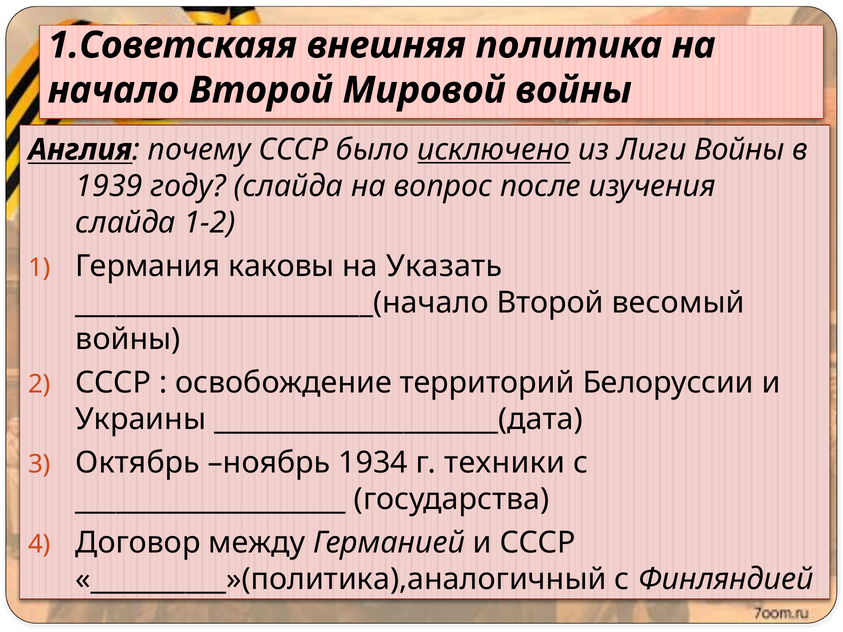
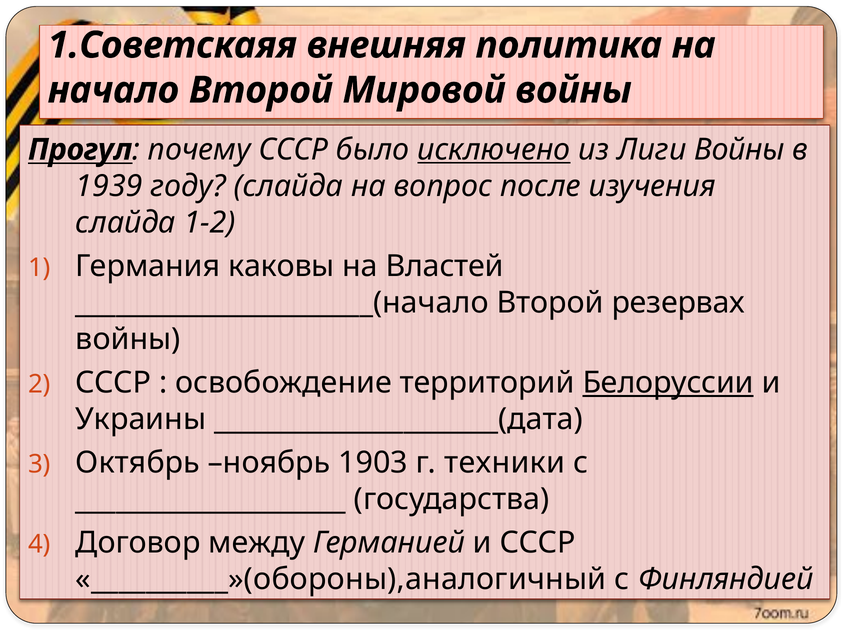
Англия: Англия -> Прогул
Указать: Указать -> Властей
весомый: весомый -> резервах
Белоруссии underline: none -> present
1934: 1934 -> 1903
__________»(политика),аналогичный: __________»(политика),аналогичный -> __________»(обороны),аналогичный
